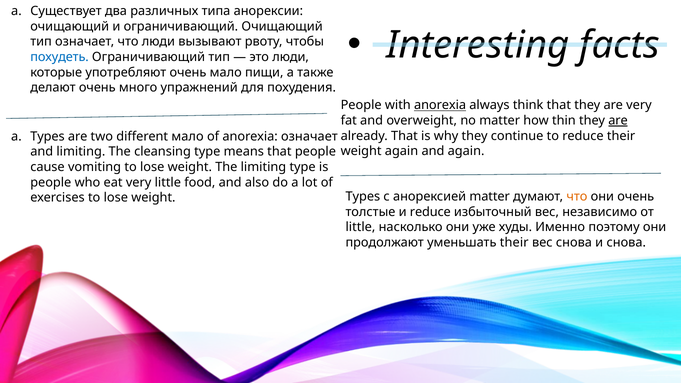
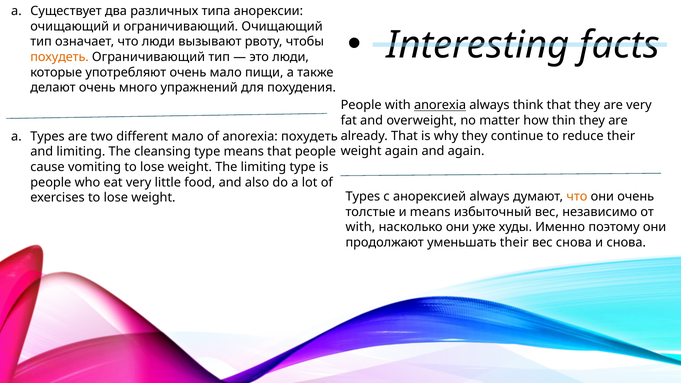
похудеть at (60, 57) colour: blue -> orange
are at (618, 120) underline: present -> none
anorexia означает: означает -> похудеть
анорексией matter: matter -> always
и reduce: reduce -> means
little at (360, 227): little -> with
